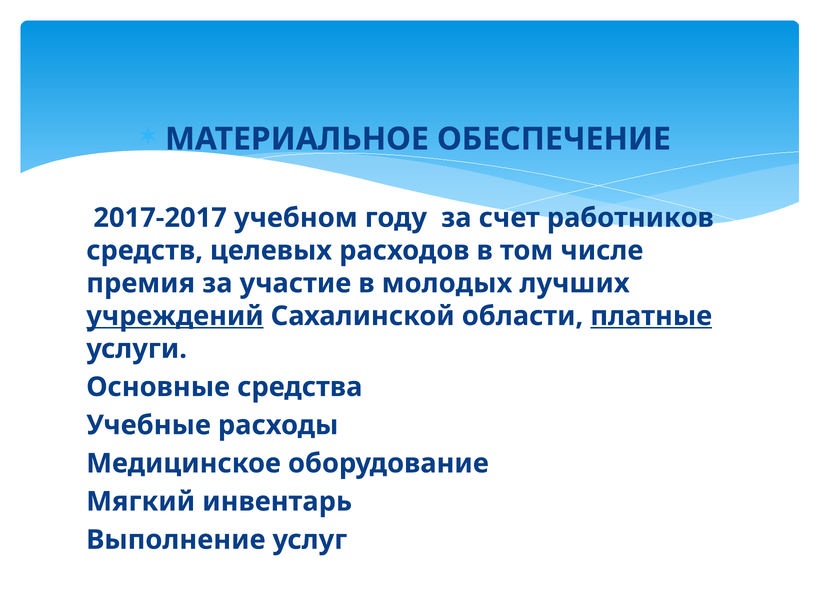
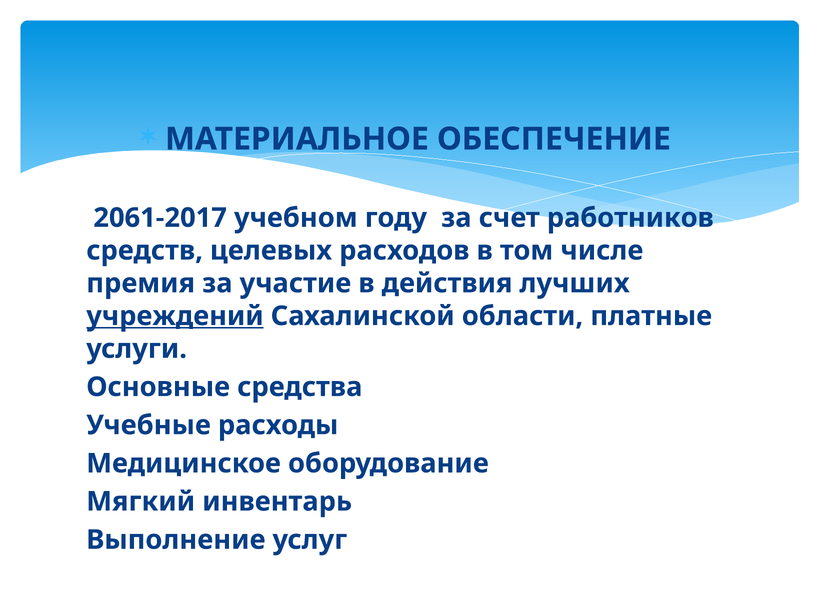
2017-2017: 2017-2017 -> 2061-2017
молодых: молодых -> действия
платные underline: present -> none
